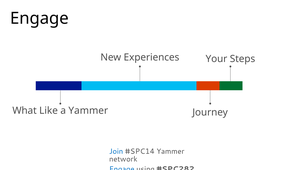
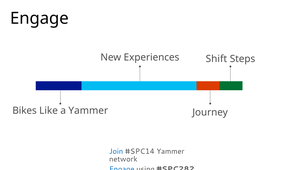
Your: Your -> Shift
What: What -> Bikes
